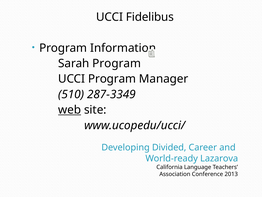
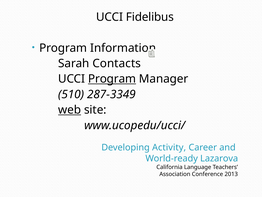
Sarah Program: Program -> Contacts
Program at (112, 79) underline: none -> present
Divided: Divided -> Activity
